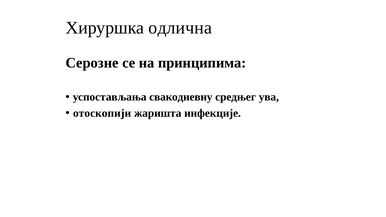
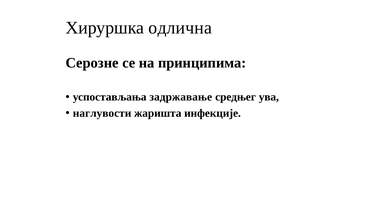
свакодневну: свакодневну -> задржавање
отоскопији: отоскопији -> наглувости
